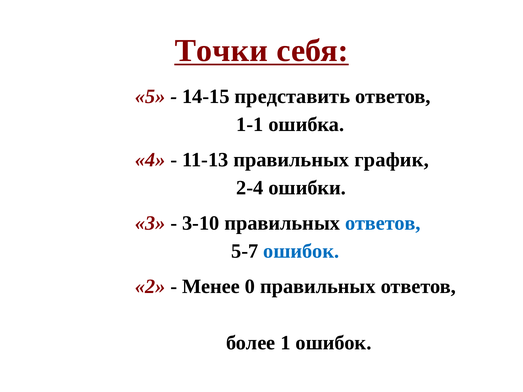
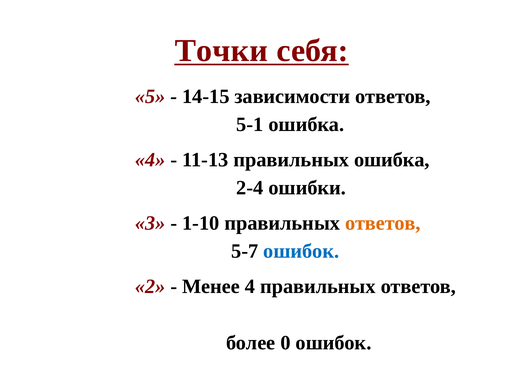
представить: представить -> зависимости
1-1: 1-1 -> 5-1
правильных график: график -> ошибка
3-10: 3-10 -> 1-10
ответов at (383, 223) colour: blue -> orange
Менее 0: 0 -> 4
1: 1 -> 0
